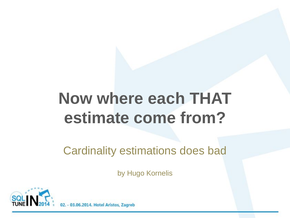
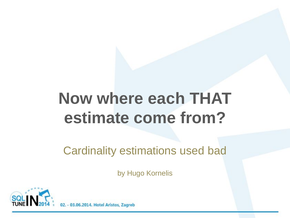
does: does -> used
